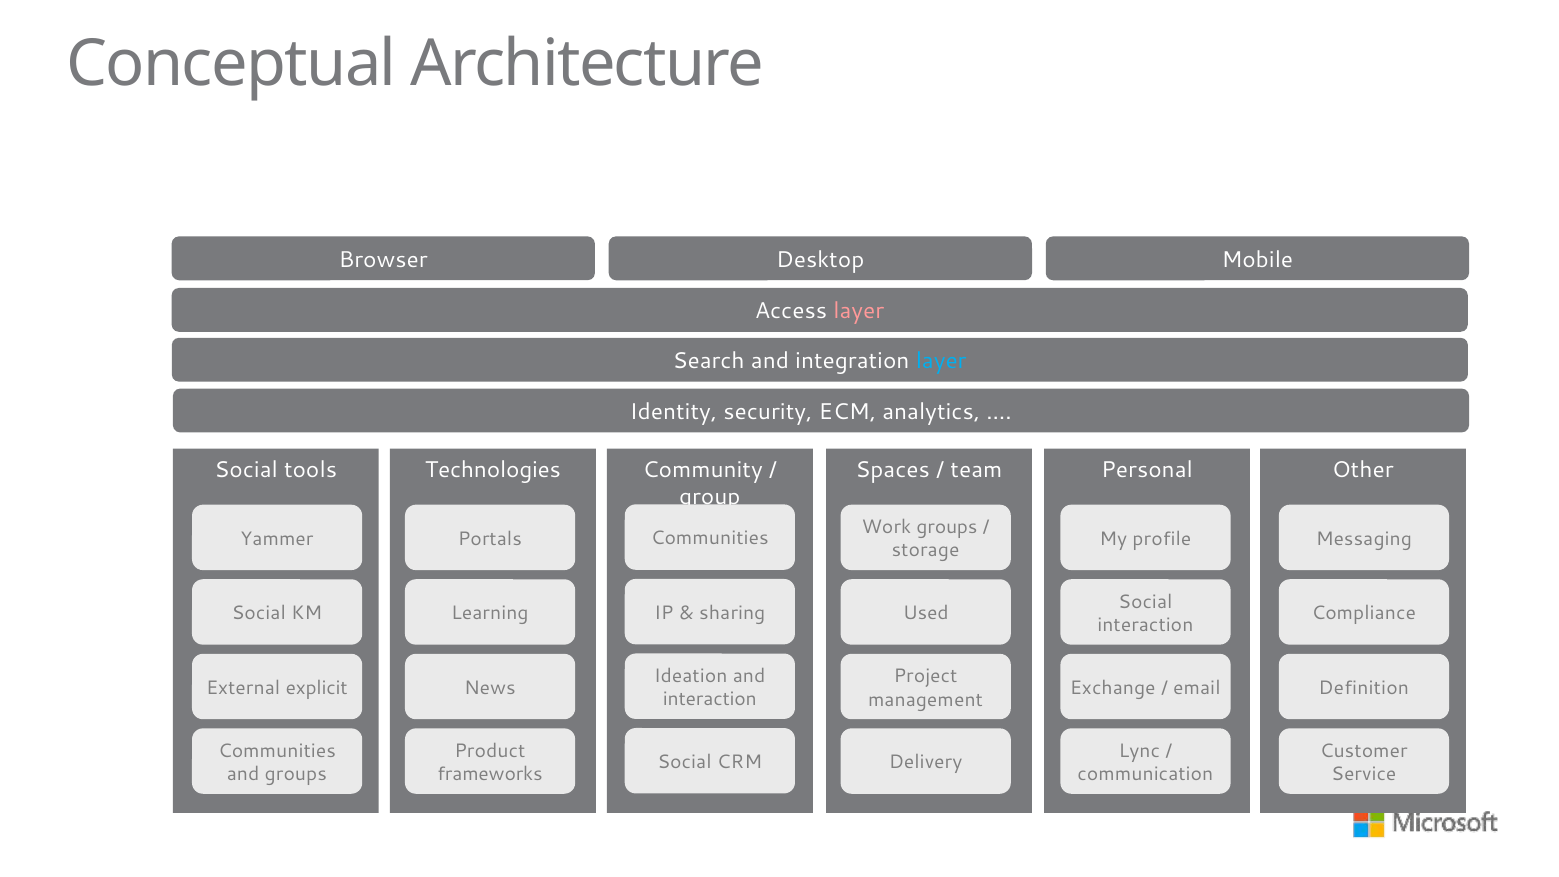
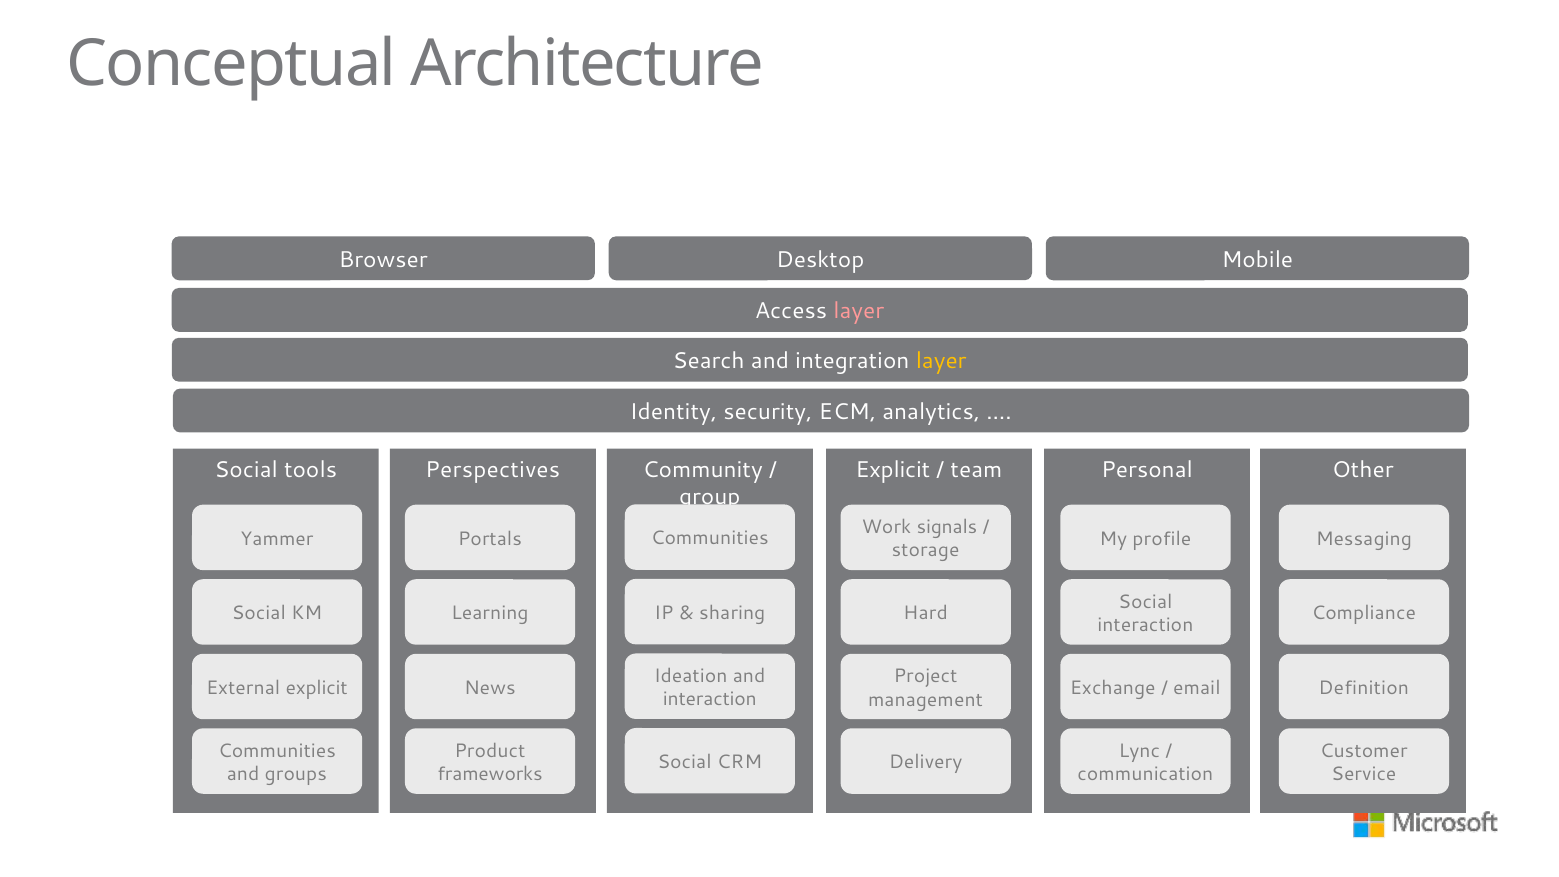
layer at (941, 361) colour: light blue -> yellow
Technologies: Technologies -> Perspectives
Spaces at (893, 469): Spaces -> Explicit
Work groups: groups -> signals
Used: Used -> Hard
